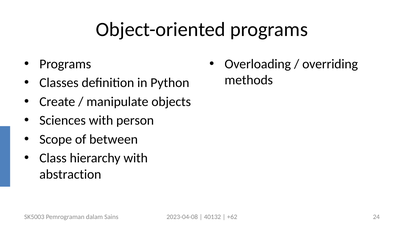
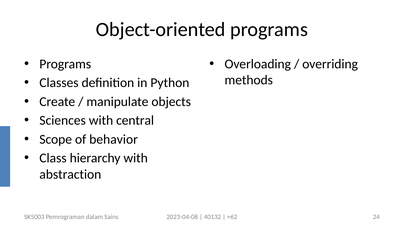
person: person -> central
between: between -> behavior
